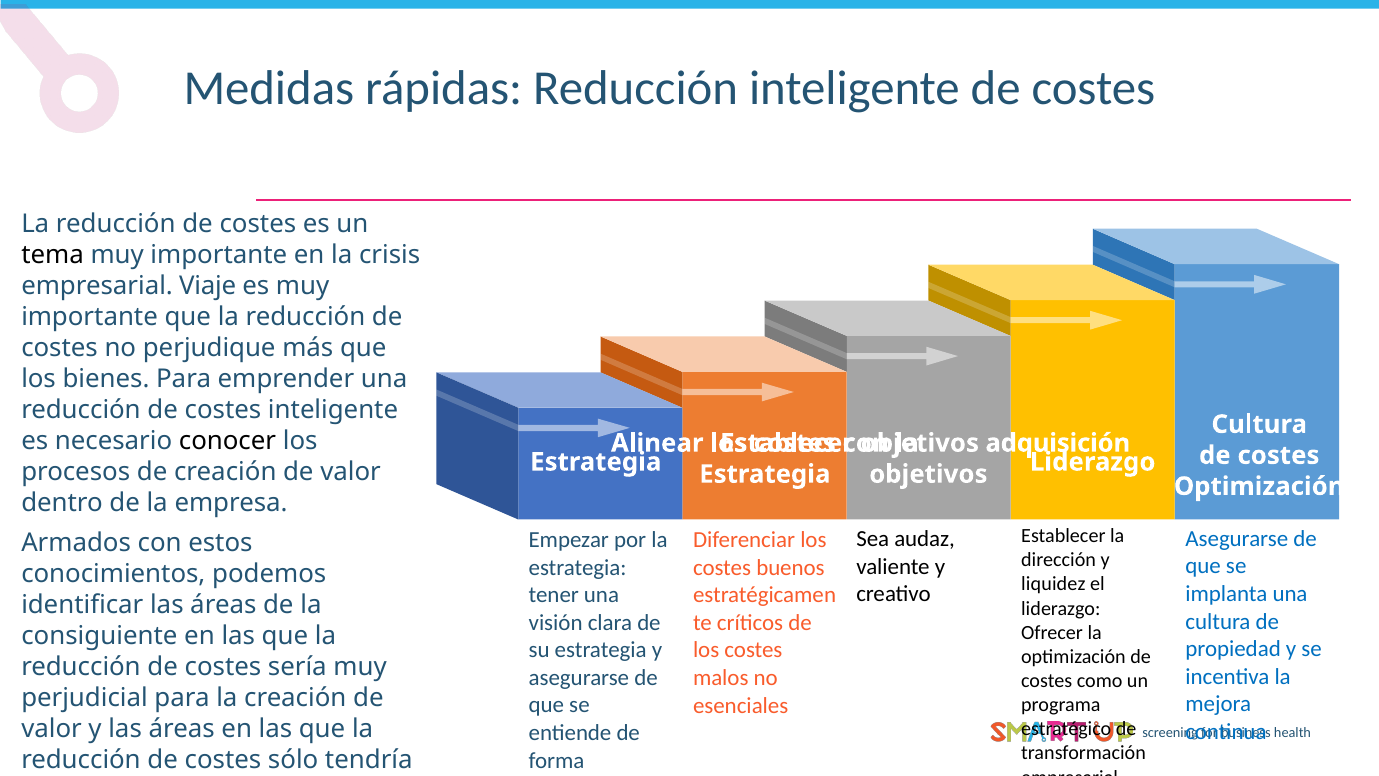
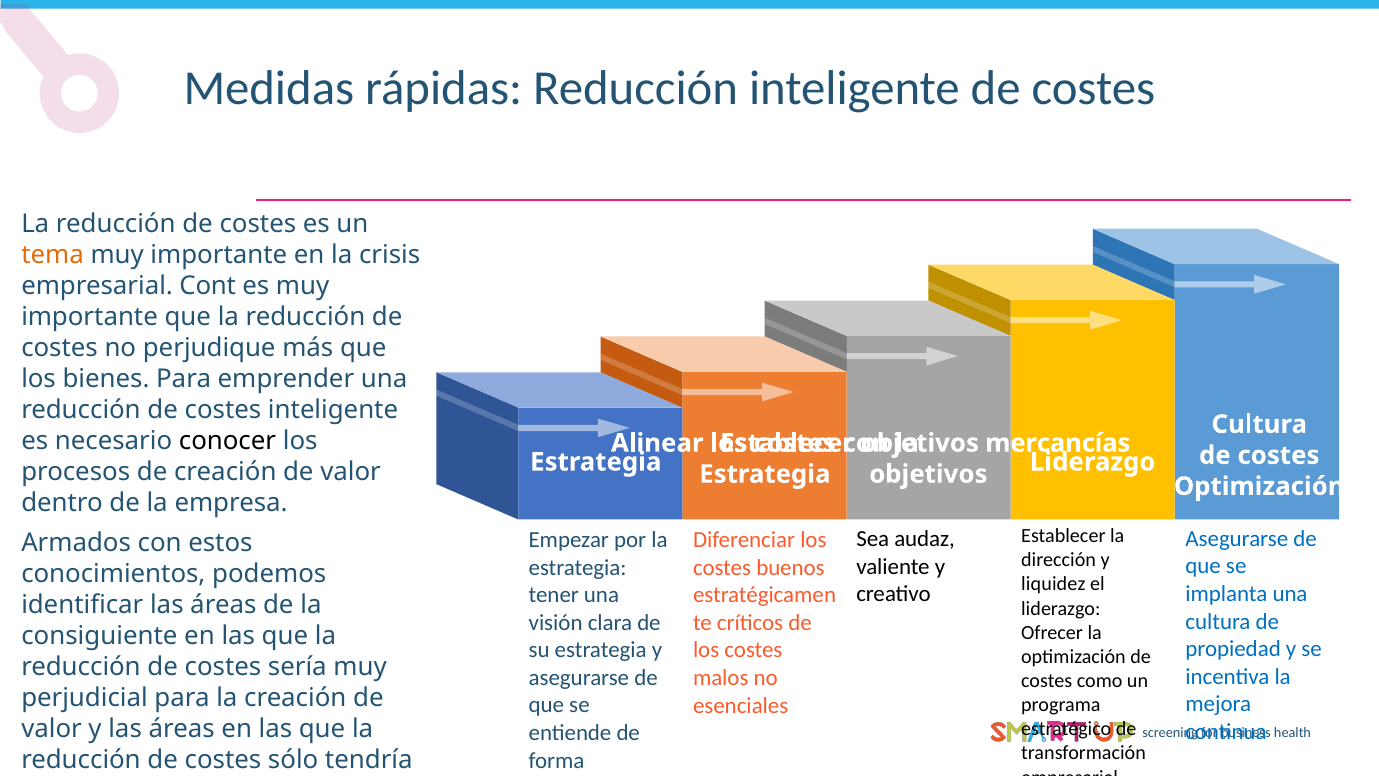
tema colour: black -> orange
Viaje: Viaje -> Cont
adquisición: adquisición -> mercancías
